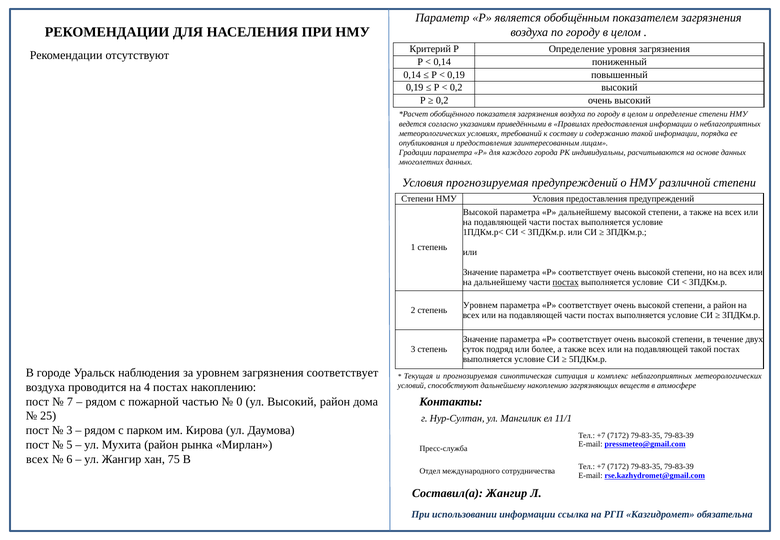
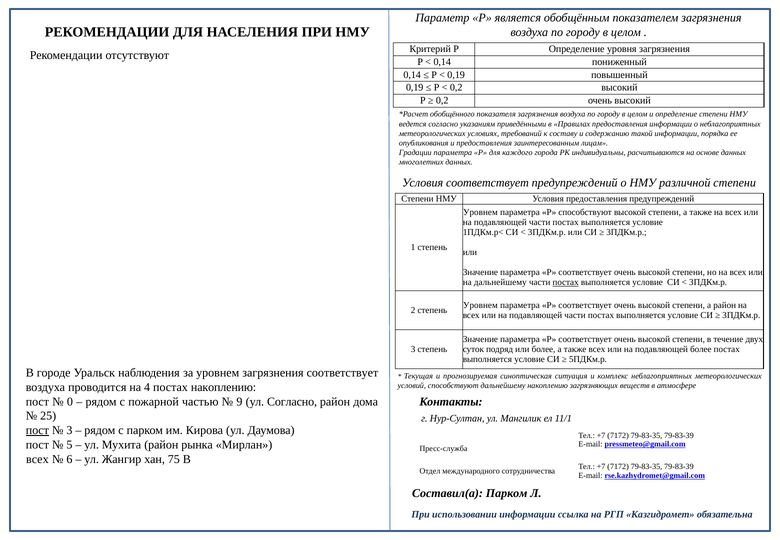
Условия прогнозируемая: прогнозируемая -> соответствует
Высокой at (480, 212): Высокой -> Уровнем
Р дальнейшему: дальнейшему -> способствуют
подавляющей такой: такой -> более
7: 7 -> 0
0: 0 -> 9
ул Высокий: Высокий -> Согласно
пост at (37, 430) underline: none -> present
Составил(а Жангир: Жангир -> Парком
